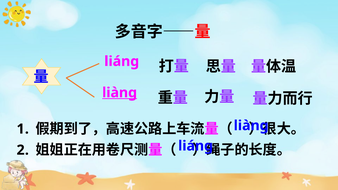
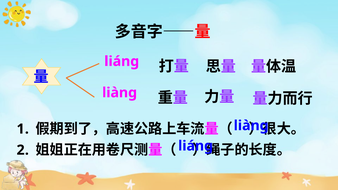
liànɡ at (120, 93) underline: present -> none
